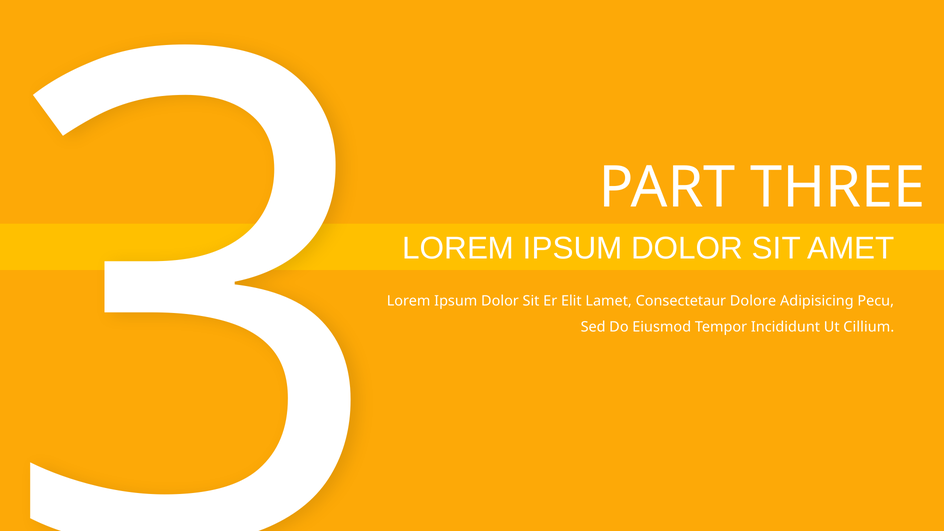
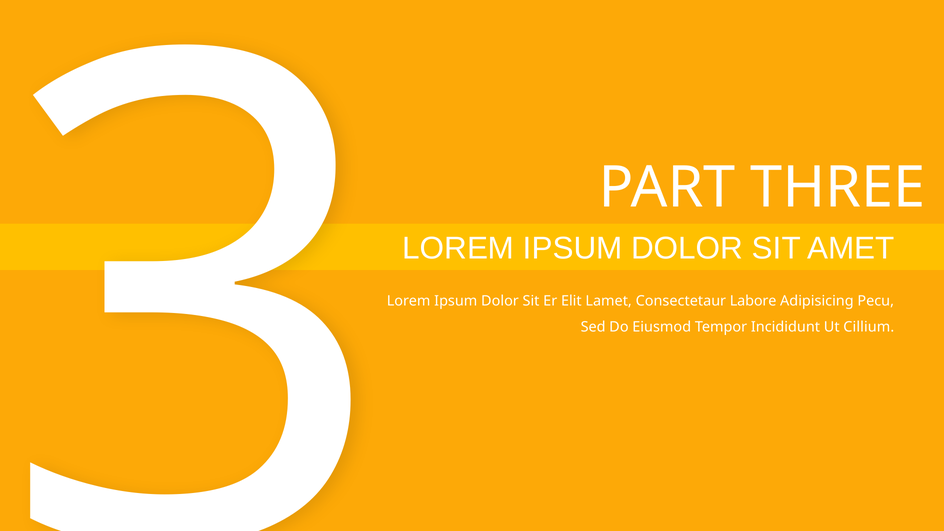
Dolore: Dolore -> Labore
